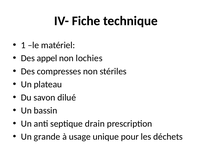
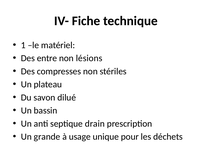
appel: appel -> entre
lochies: lochies -> lésions
